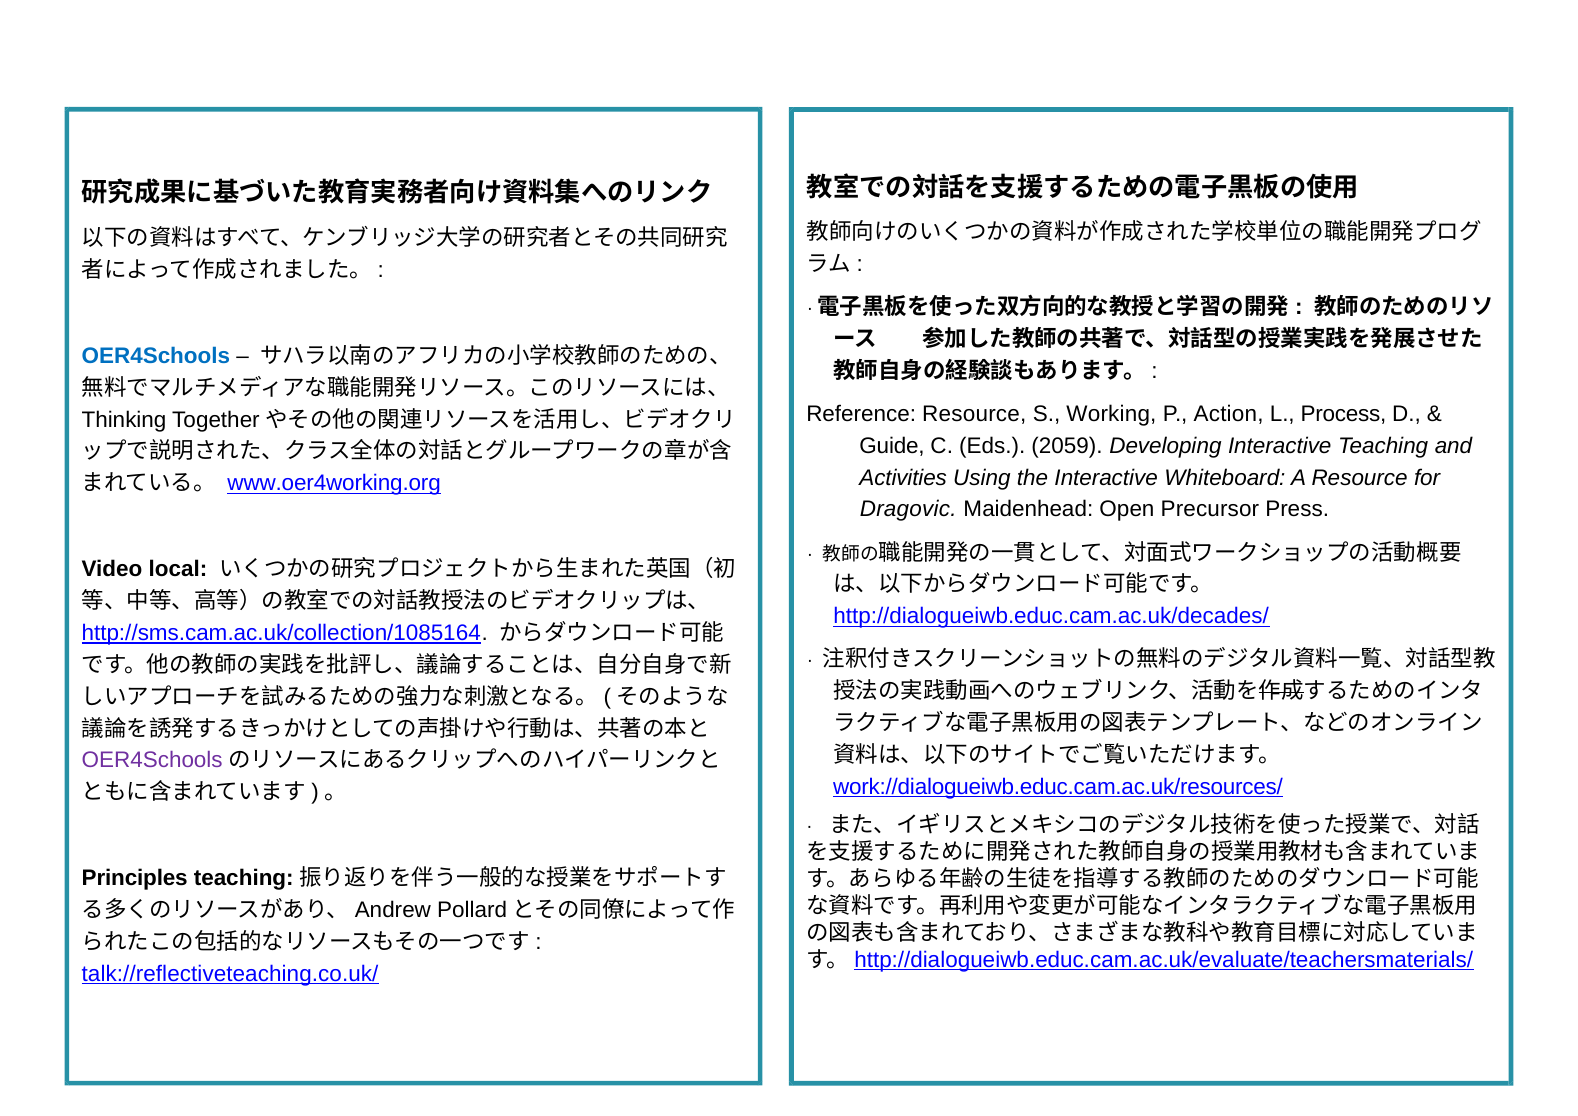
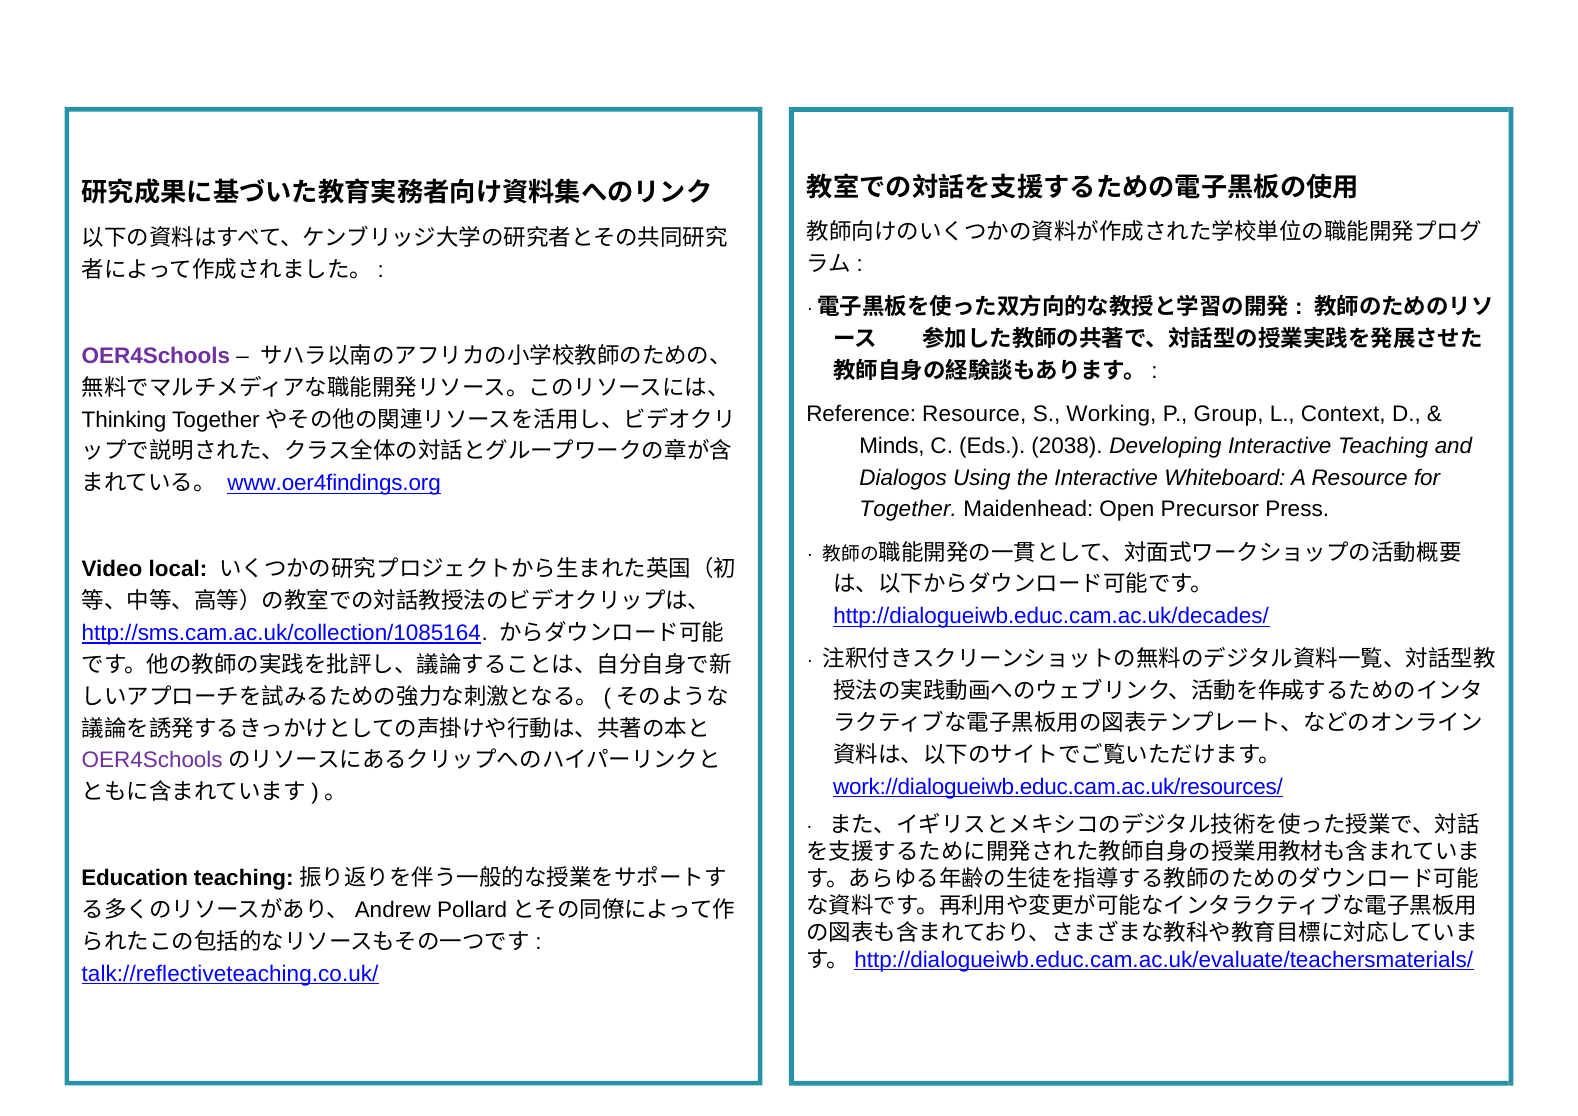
OER4Schools at (156, 356) colour: blue -> purple
Action: Action -> Group
Process: Process -> Context
Guide: Guide -> Minds
2059: 2059 -> 2038
Activities: Activities -> Dialogos
www.oer4working.org: www.oer4working.org -> www.oer4findings.org
Dragovic at (908, 510): Dragovic -> Together
Principles: Principles -> Education
